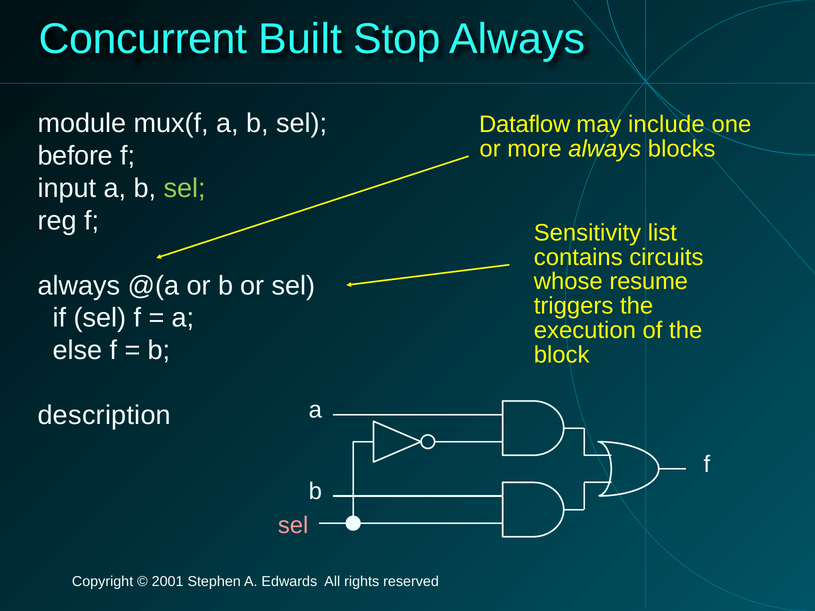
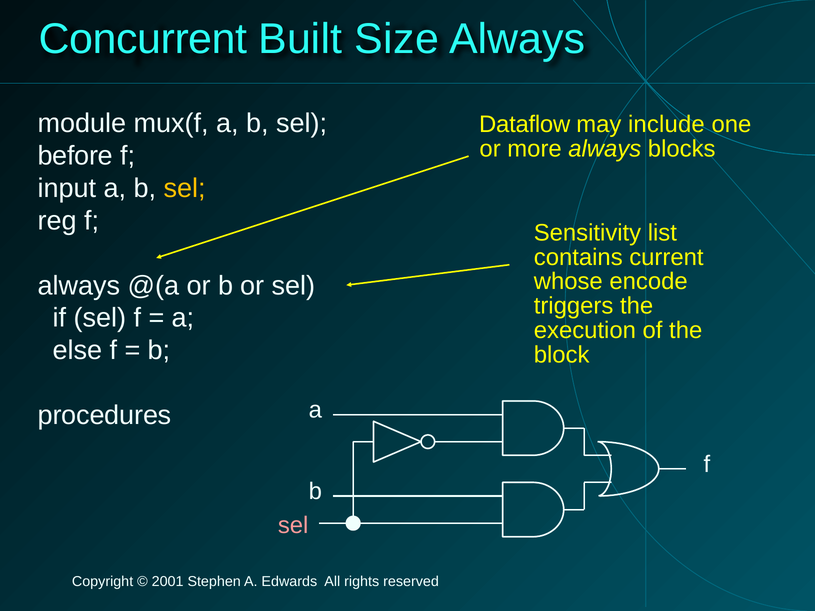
Stop: Stop -> Size
sel at (185, 188) colour: light green -> yellow
circuits: circuits -> current
resume: resume -> encode
description: description -> procedures
